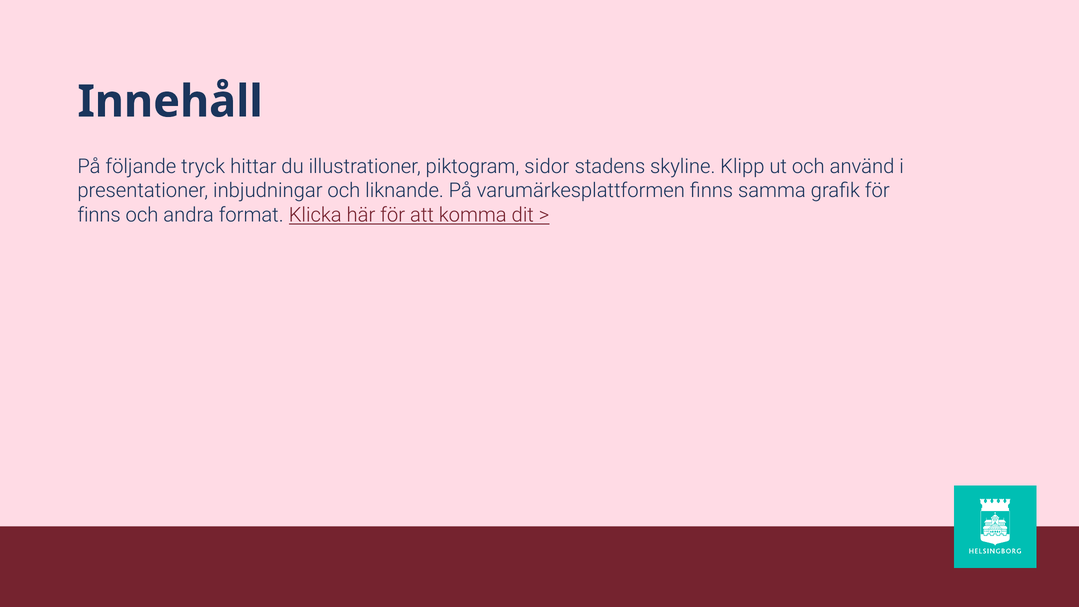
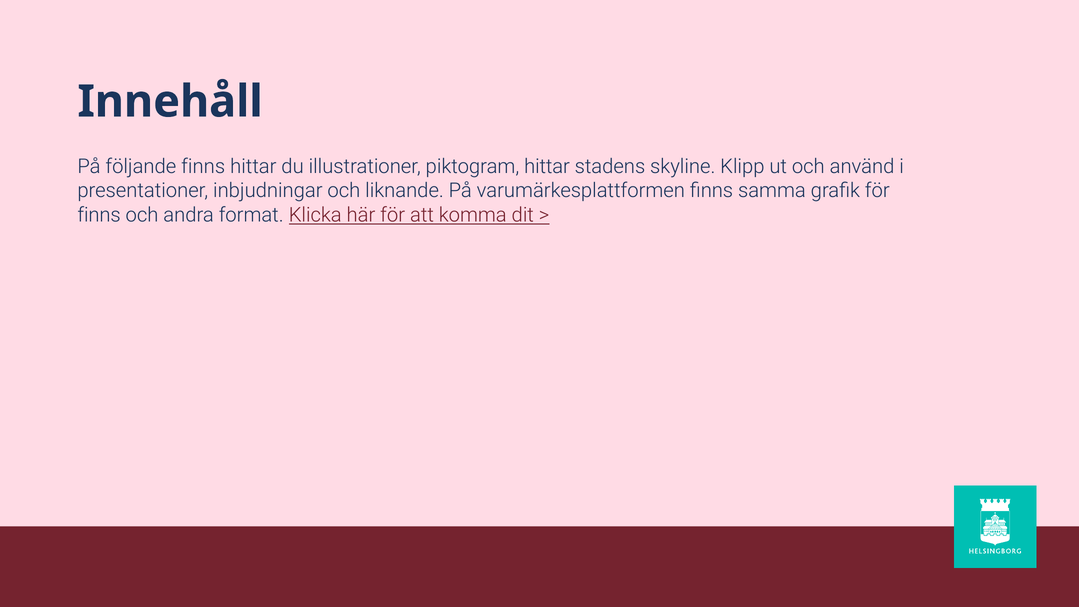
följande tryck: tryck -> finns
piktogram sidor: sidor -> hittar
